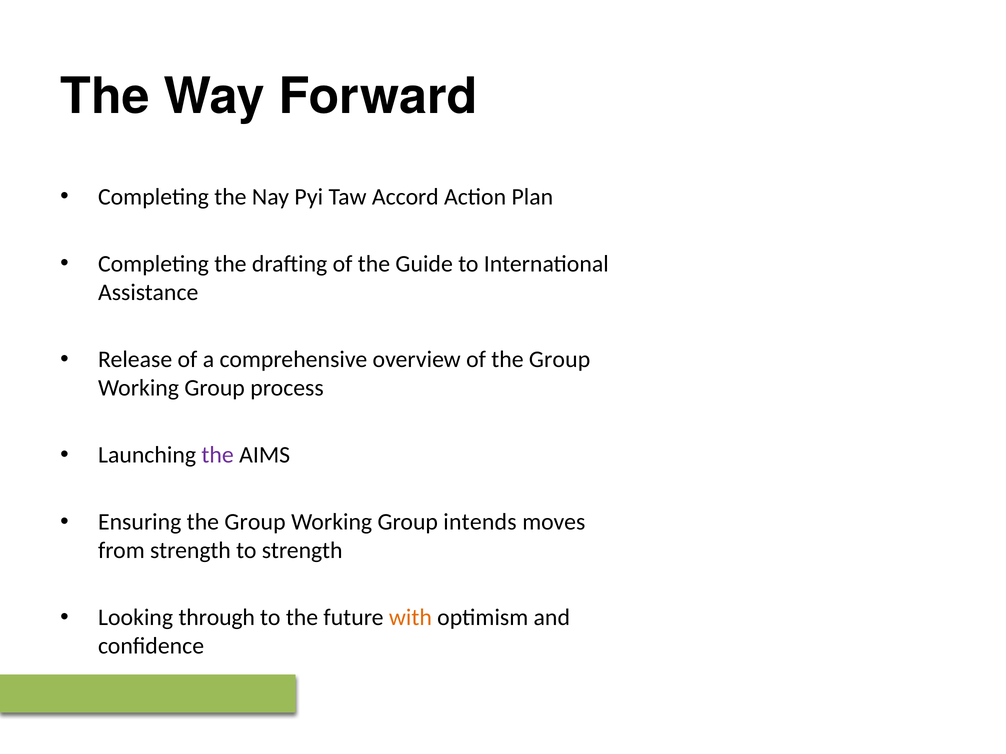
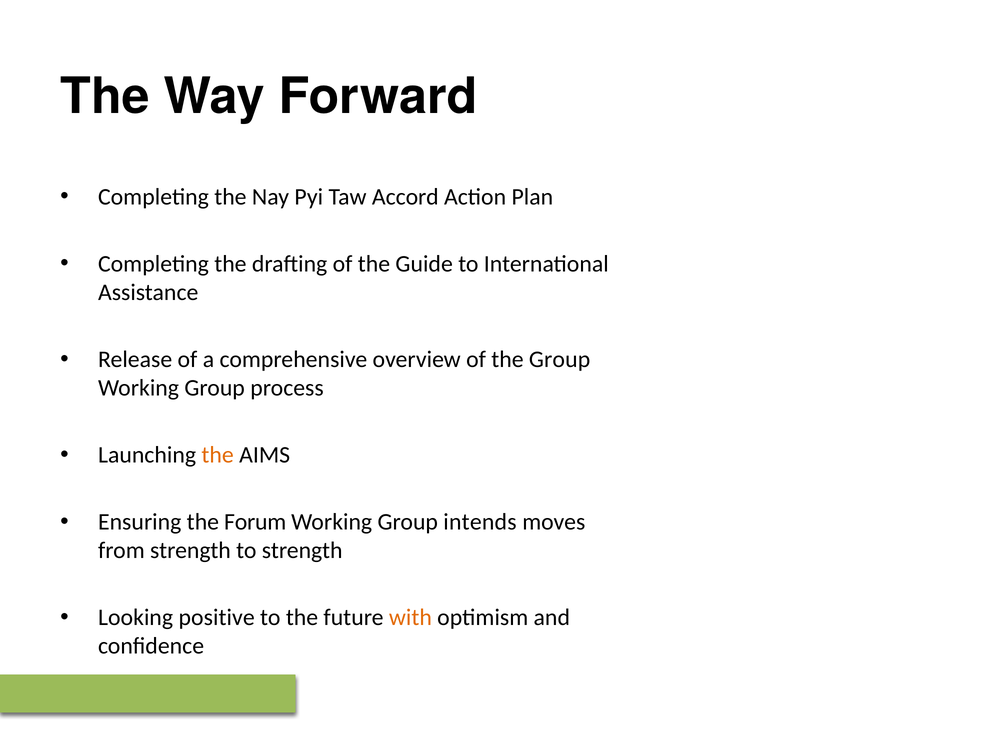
the at (218, 455) colour: purple -> orange
Ensuring the Group: Group -> Forum
through: through -> positive
